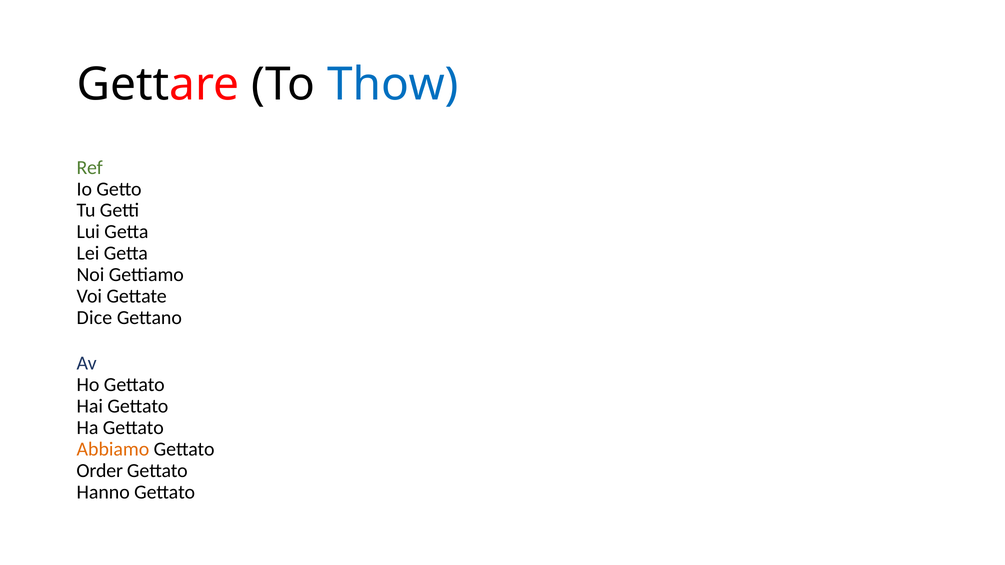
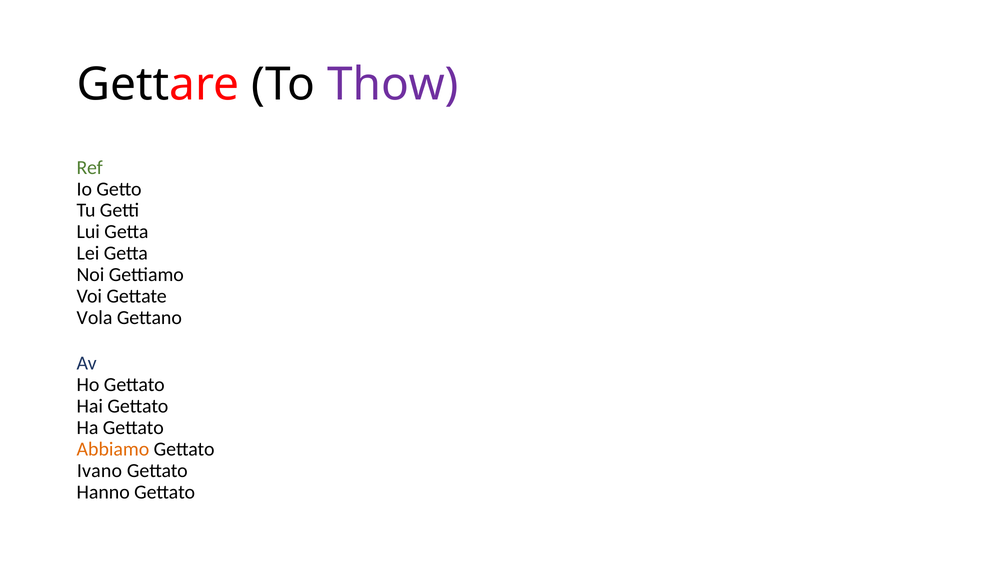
Thow colour: blue -> purple
Dice: Dice -> Vola
Order: Order -> Ivano
